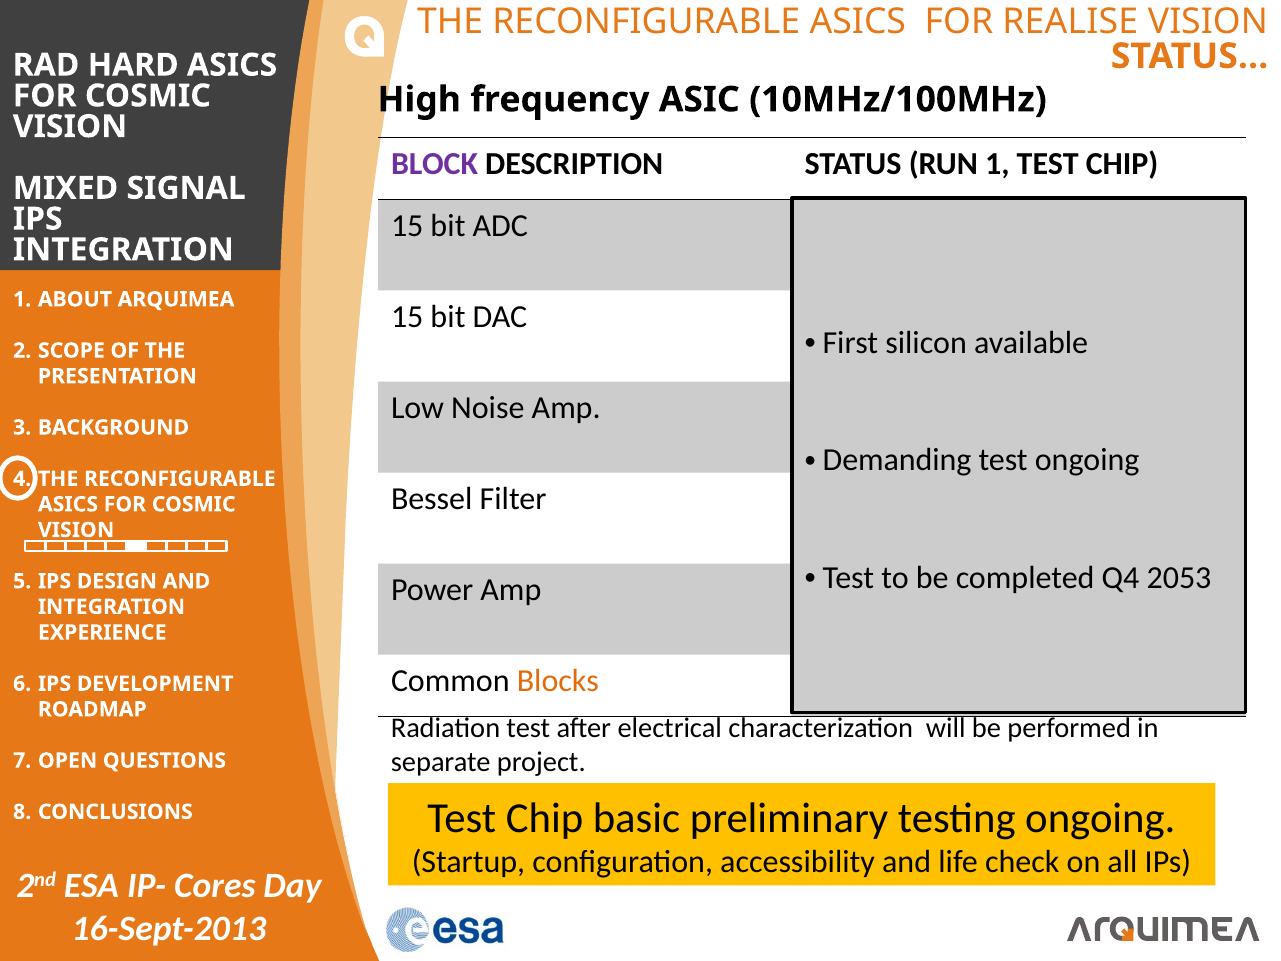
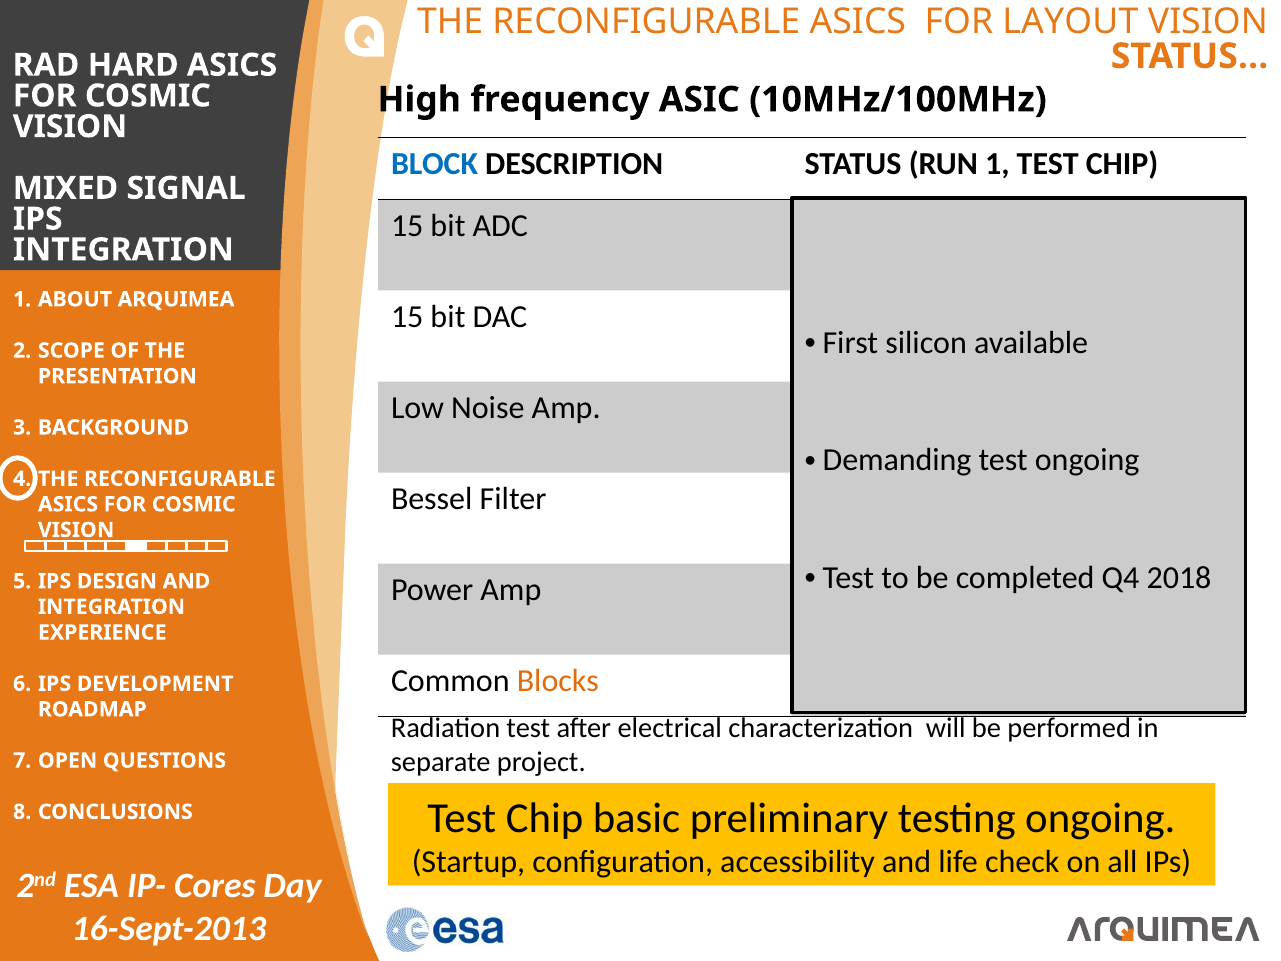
REALISE: REALISE -> LAYOUT
BLOCK colour: purple -> blue
2053: 2053 -> 2018
